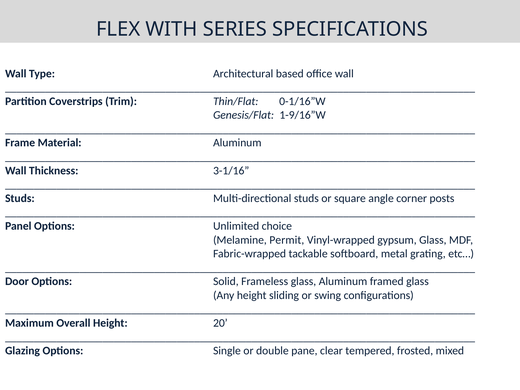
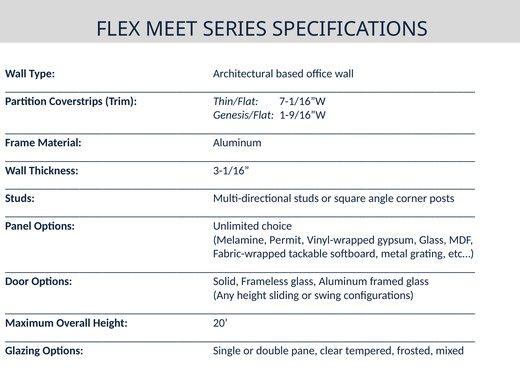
WITH: WITH -> MEET
0-1/16”W: 0-1/16”W -> 7-1/16”W
